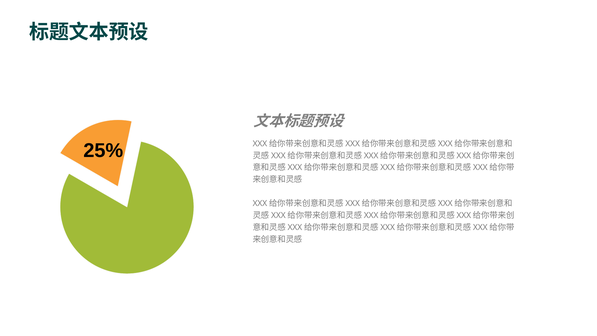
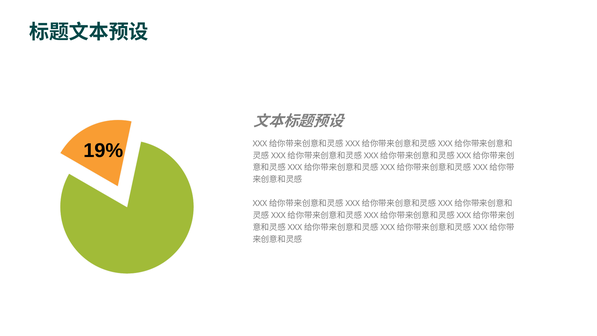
25%: 25% -> 19%
